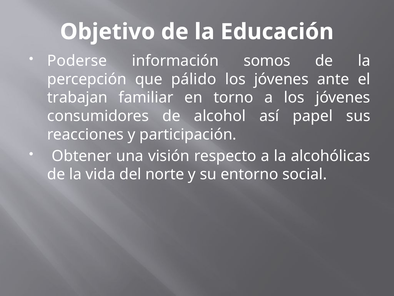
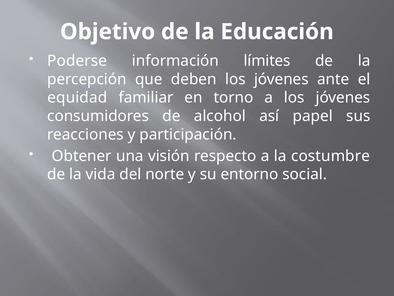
somos: somos -> límites
pálido: pálido -> deben
trabajan: trabajan -> equidad
alcohólicas: alcohólicas -> costumbre
